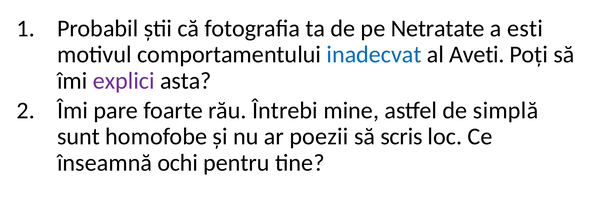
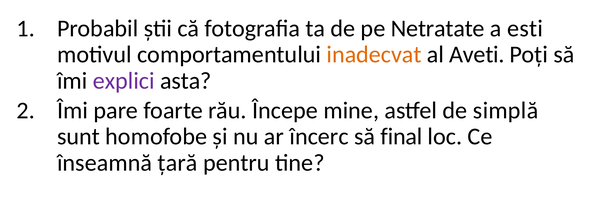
inadecvat colour: blue -> orange
Întrebi: Întrebi -> Începe
poezii: poezii -> încerc
scris: scris -> final
ochi: ochi -> țară
